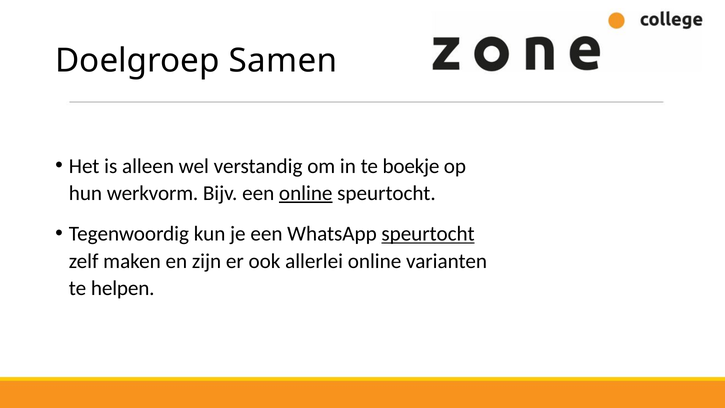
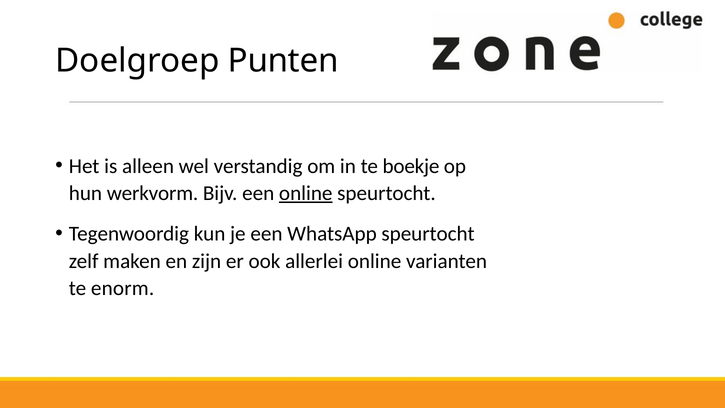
Samen: Samen -> Punten
speurtocht at (428, 234) underline: present -> none
helpen: helpen -> enorm
